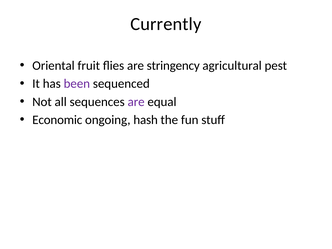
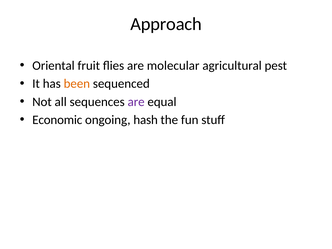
Currently: Currently -> Approach
stringency: stringency -> molecular
been colour: purple -> orange
